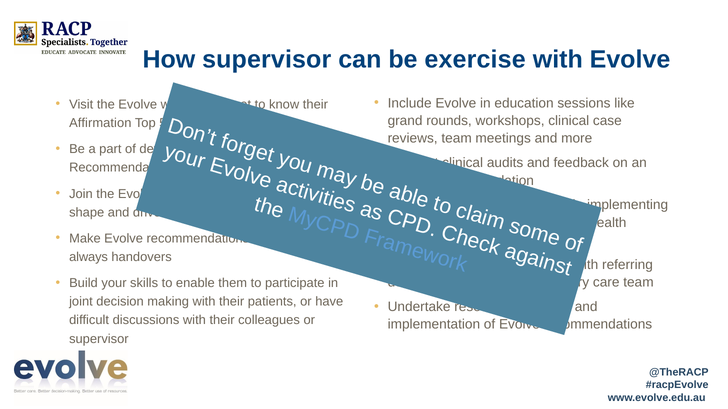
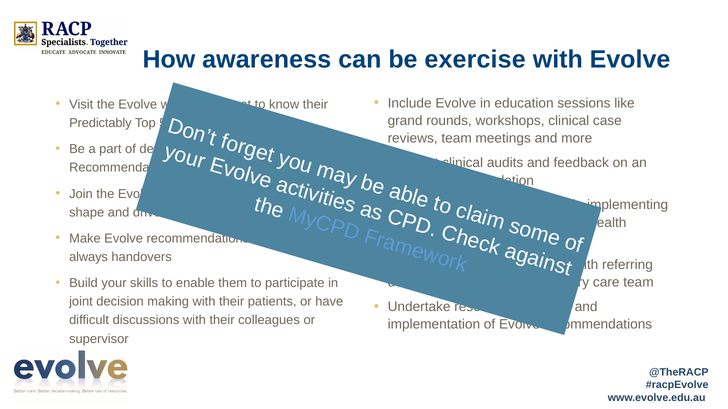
How supervisor: supervisor -> awareness
Affirmation: Affirmation -> Predictably
